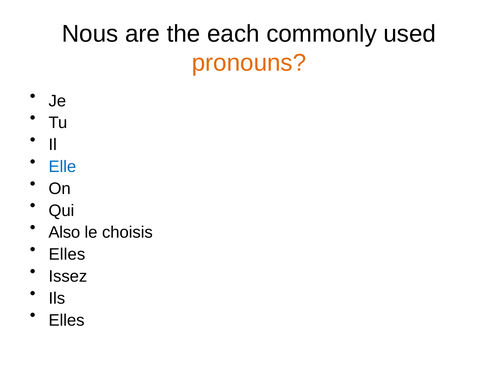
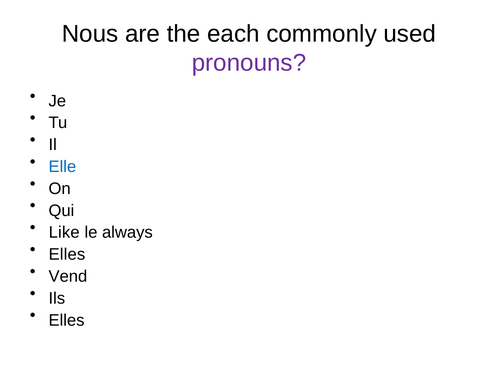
pronouns colour: orange -> purple
Also: Also -> Like
choisis: choisis -> always
Issez: Issez -> Vend
